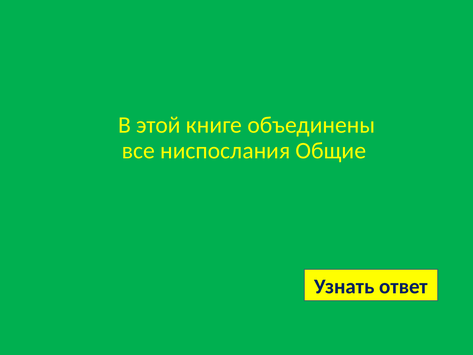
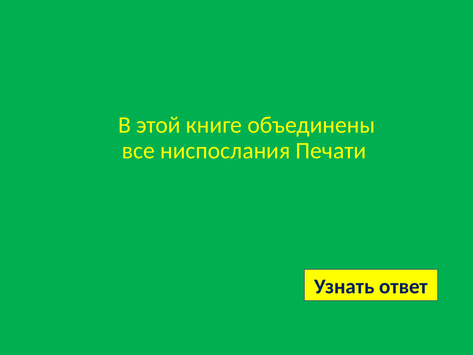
Общие: Общие -> Печати
